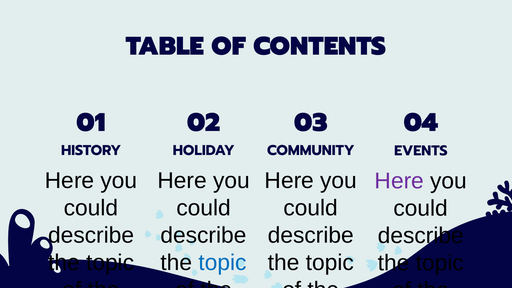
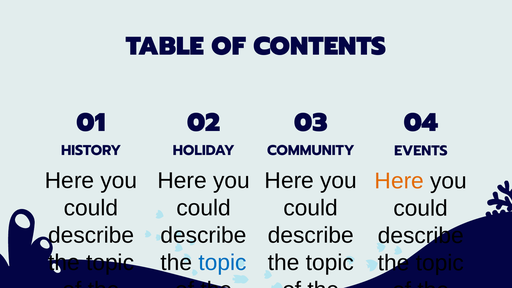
Here at (399, 181) colour: purple -> orange
